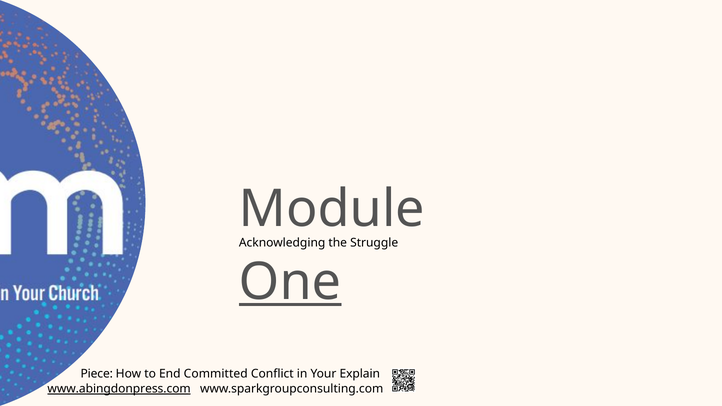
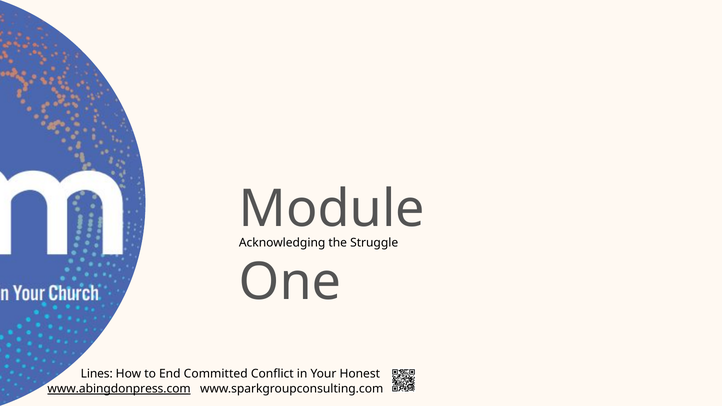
One underline: present -> none
Piece: Piece -> Lines
Explain: Explain -> Honest
